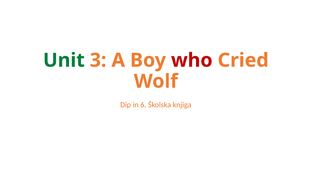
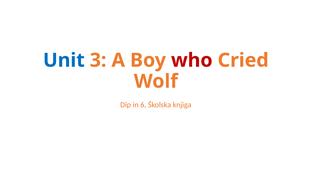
Unit colour: green -> blue
